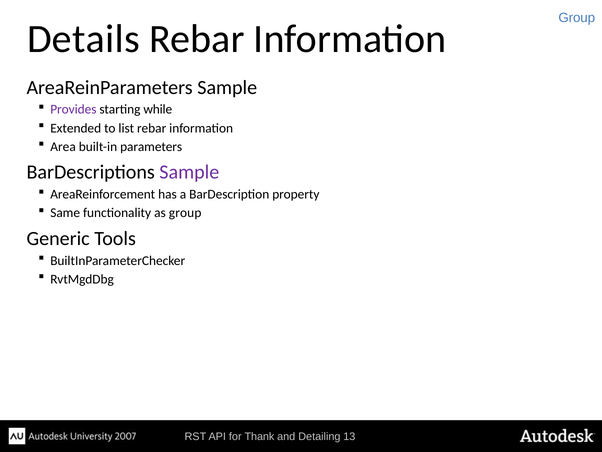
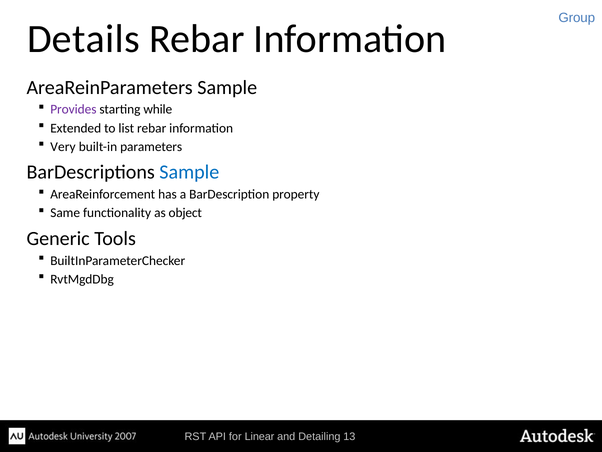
Area: Area -> Very
Sample at (189, 172) colour: purple -> blue
as group: group -> object
Thank: Thank -> Linear
